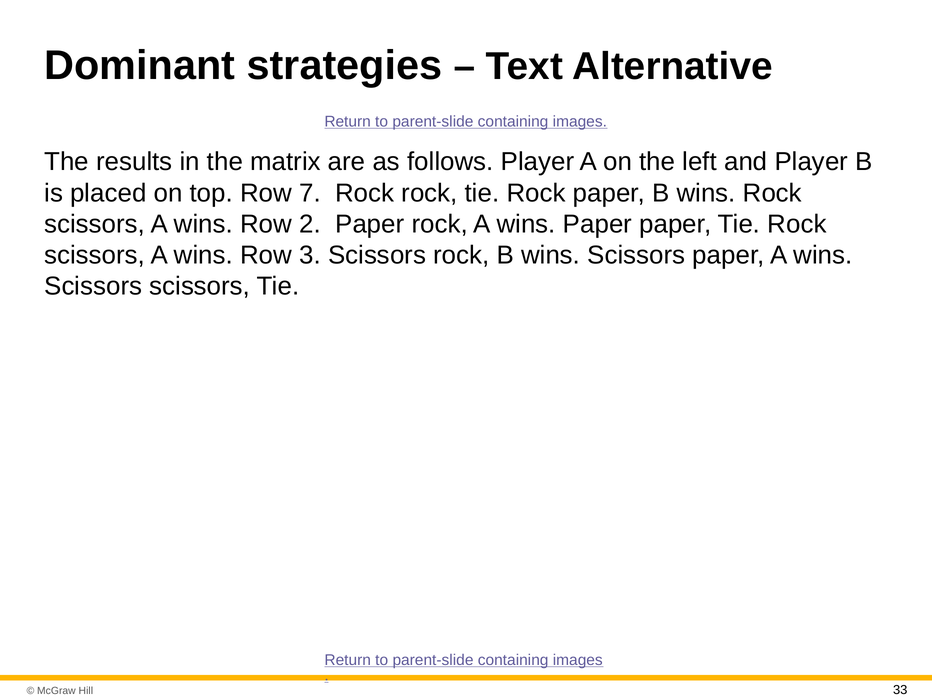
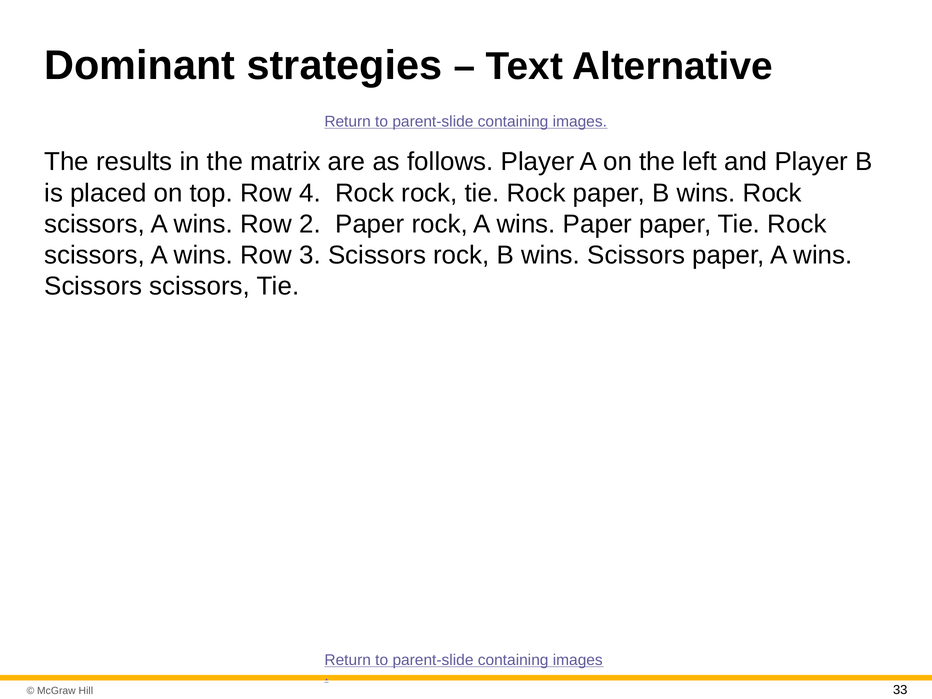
7: 7 -> 4
